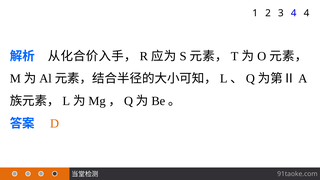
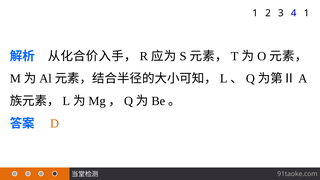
4 4: 4 -> 1
